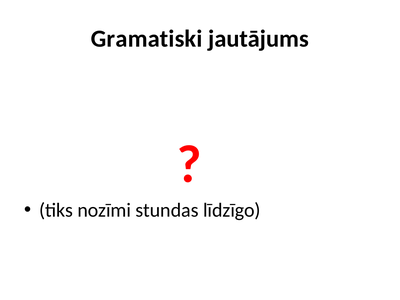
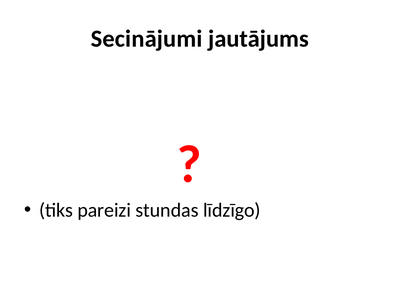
Gramatiski: Gramatiski -> Secinājumi
nozīmi: nozīmi -> pareizi
